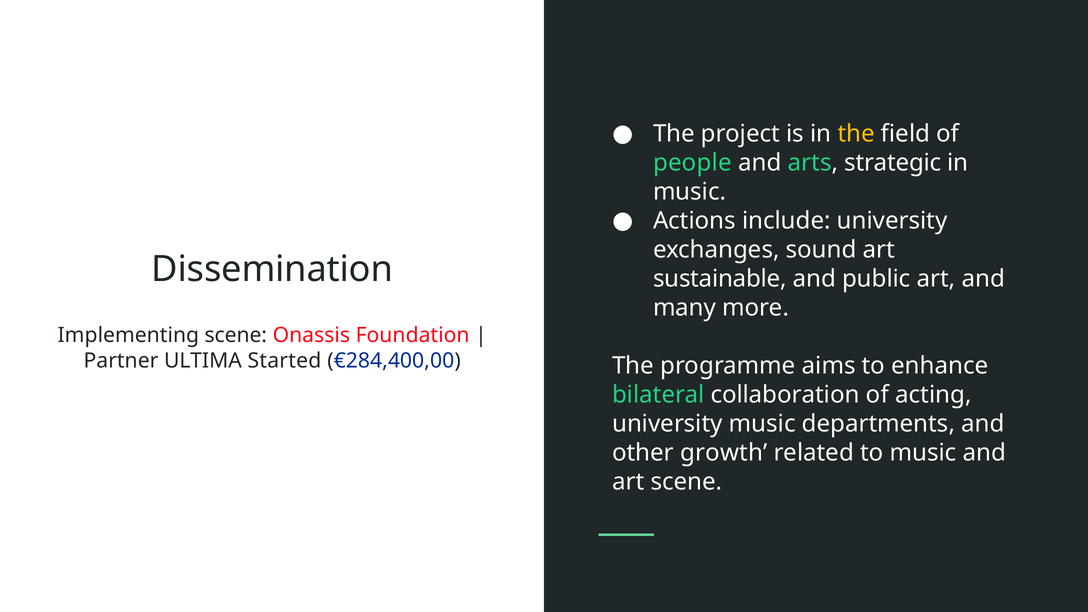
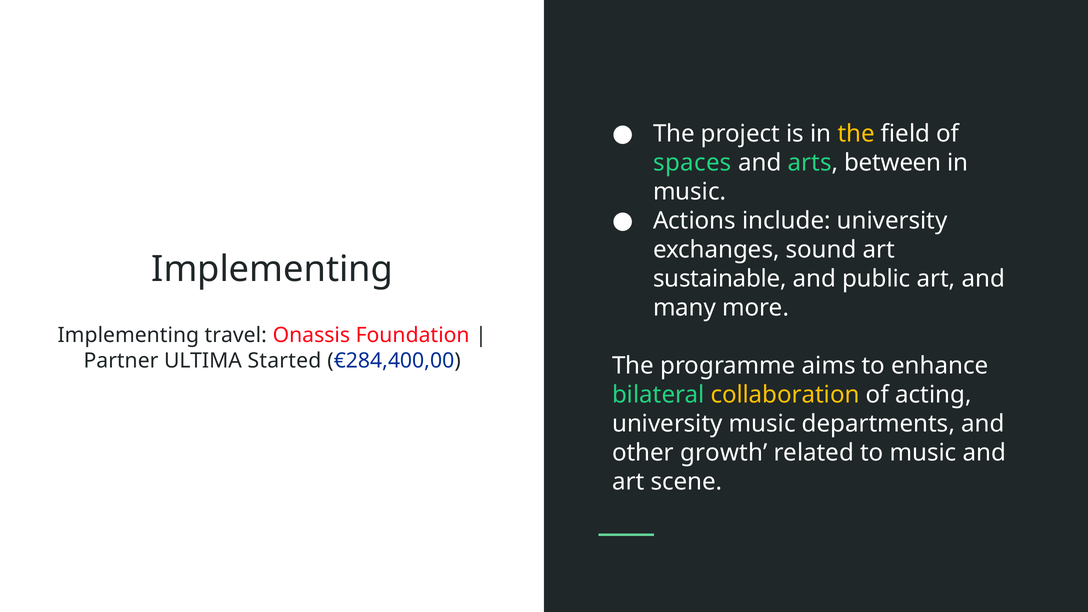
people: people -> spaces
strategic: strategic -> between
Dissemination at (272, 269): Dissemination -> Implementing
Implementing scene: scene -> travel
collaboration colour: white -> yellow
